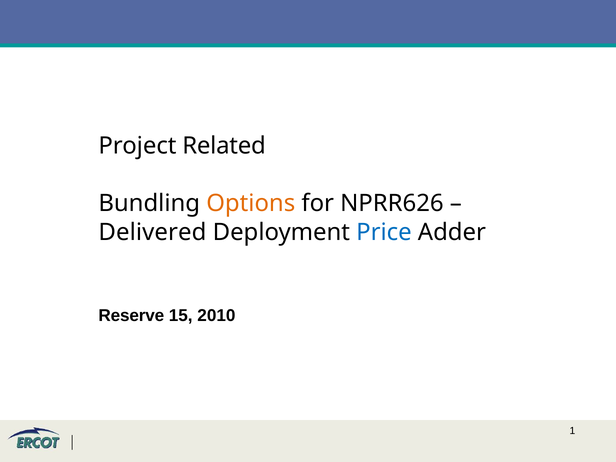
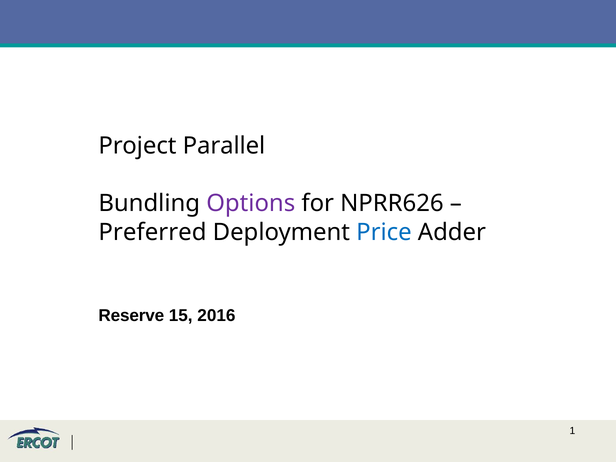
Related: Related -> Parallel
Options colour: orange -> purple
Delivered: Delivered -> Preferred
2010: 2010 -> 2016
